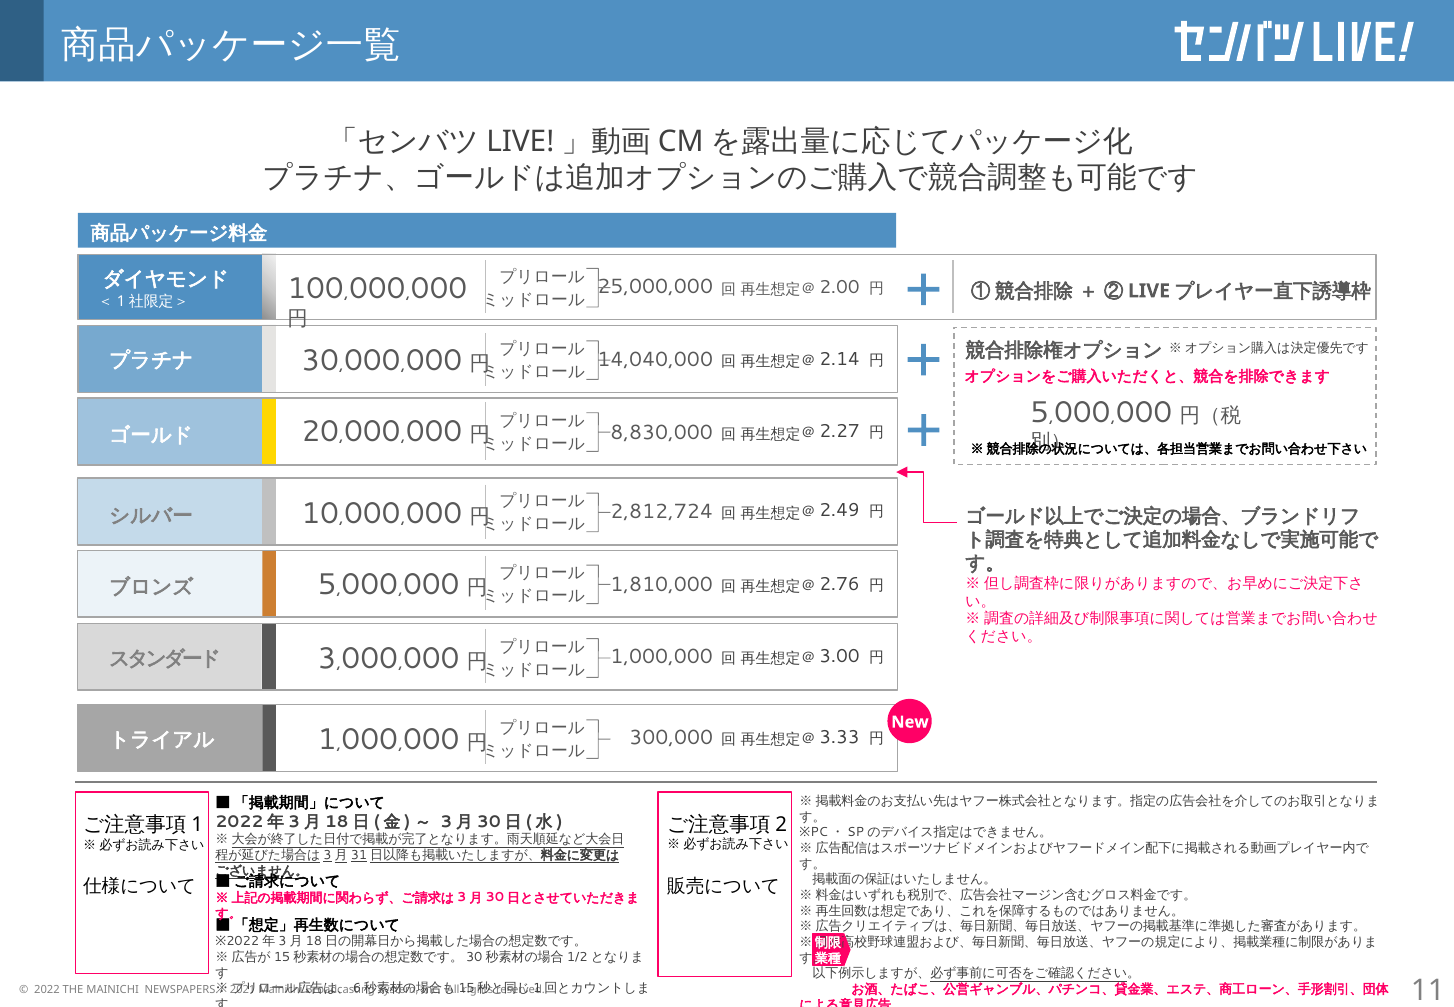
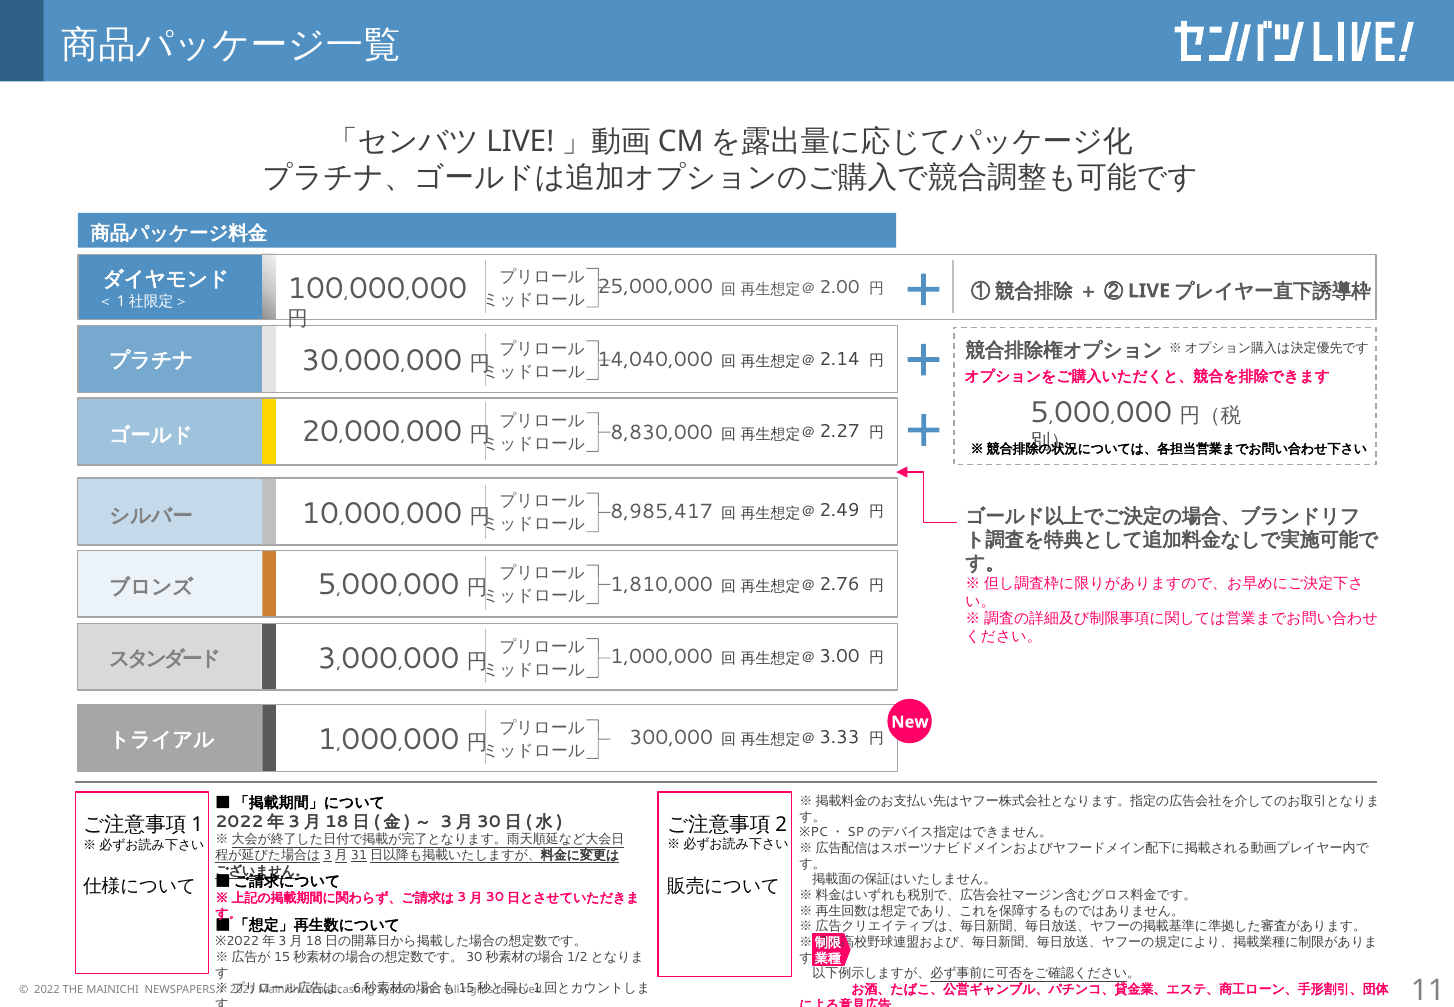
2,812,724: 2,812,724 -> 8,985,417
